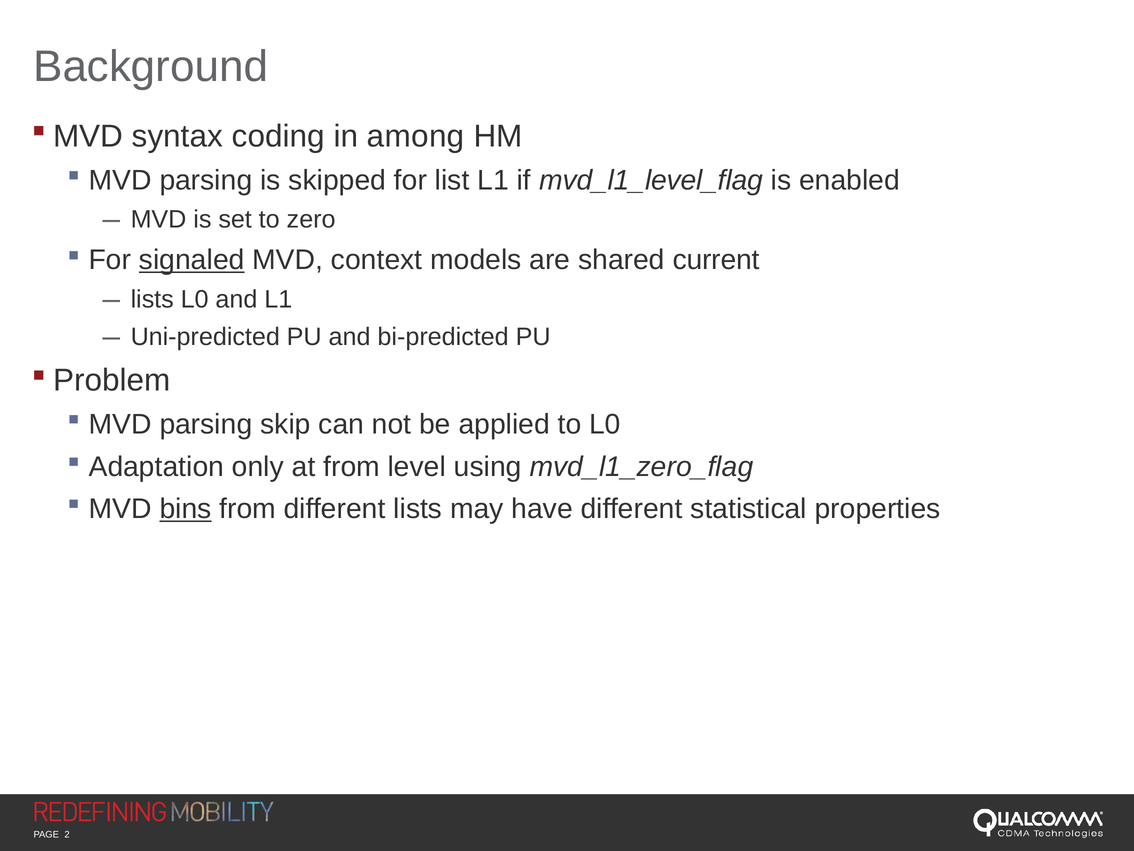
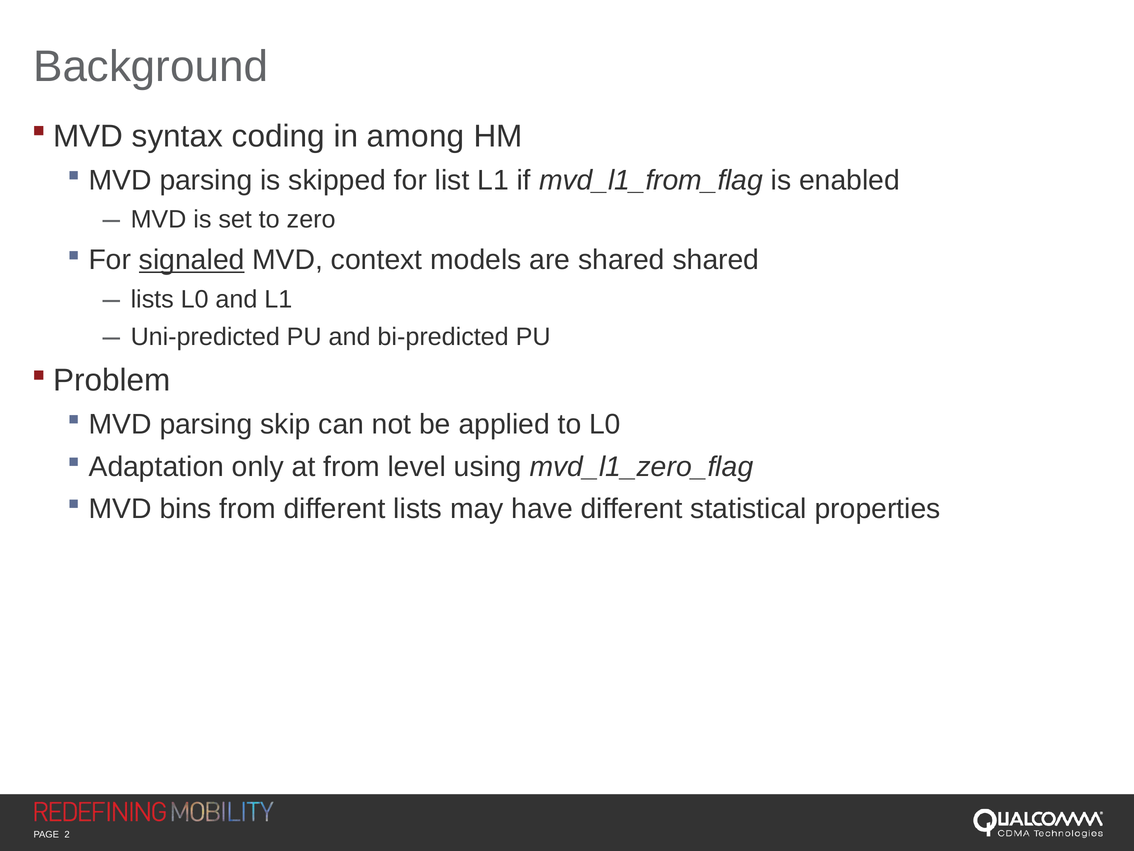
mvd_l1_level_flag: mvd_l1_level_flag -> mvd_l1_from_flag
shared current: current -> shared
bins underline: present -> none
